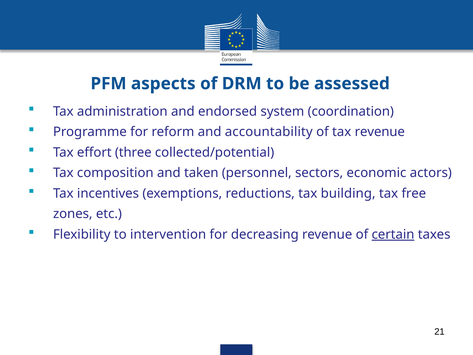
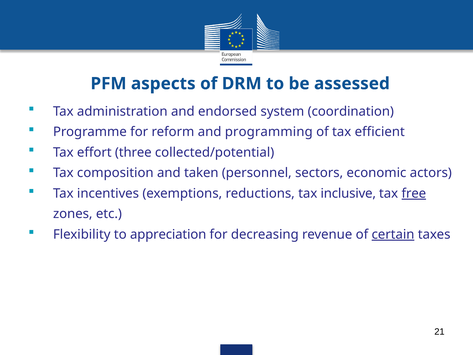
accountability: accountability -> programming
tax revenue: revenue -> efficient
building: building -> inclusive
free underline: none -> present
intervention: intervention -> appreciation
